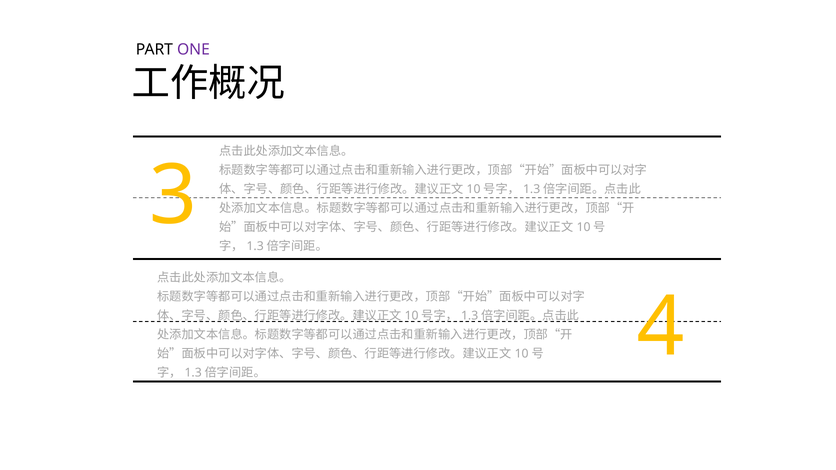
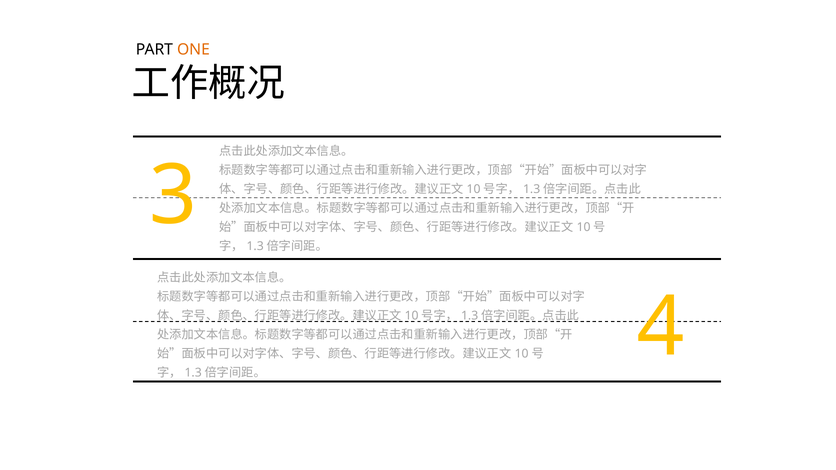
ONE colour: purple -> orange
